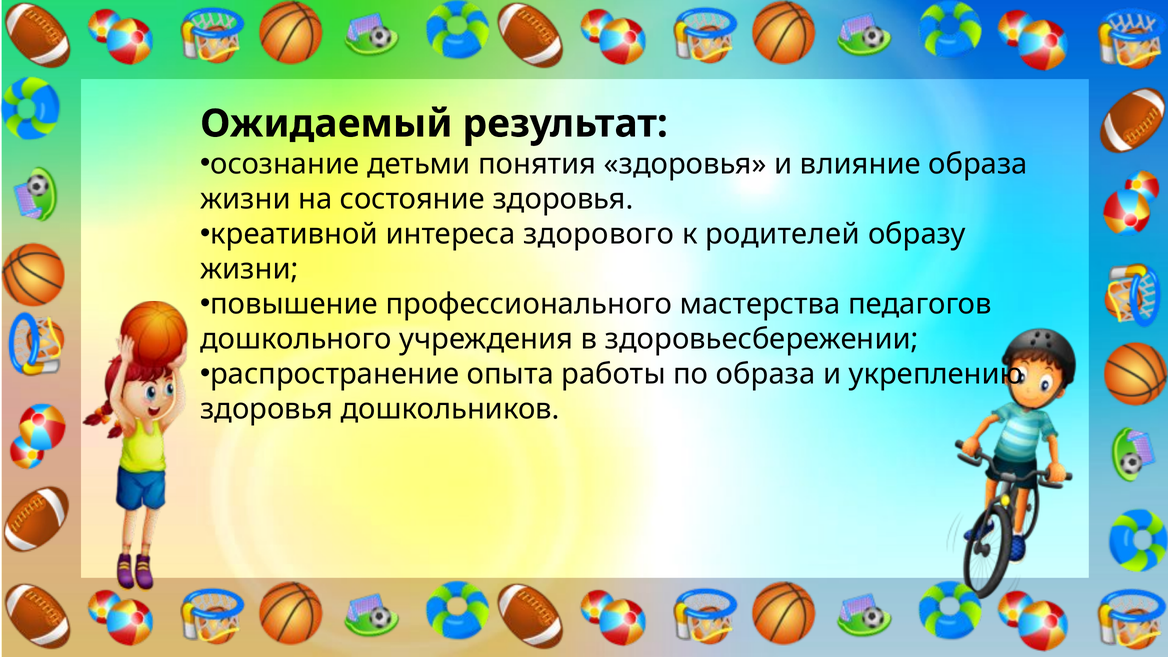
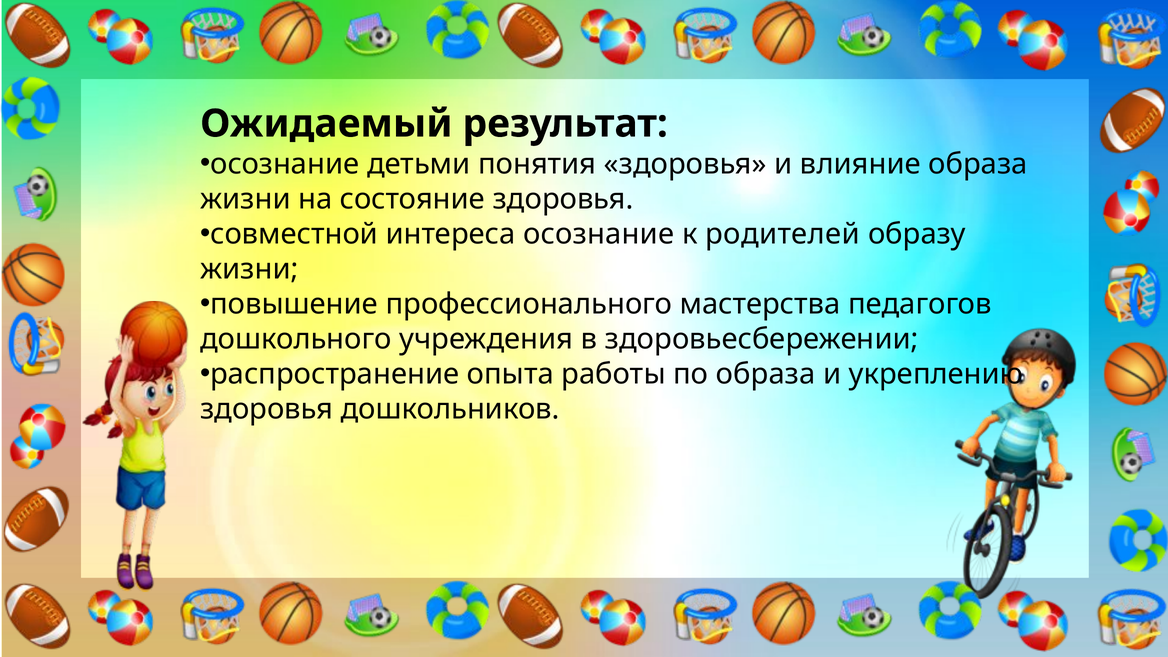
креативной: креативной -> совместной
интереса здорового: здорового -> осознание
